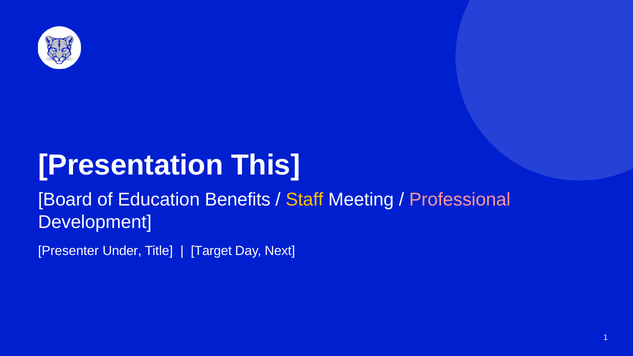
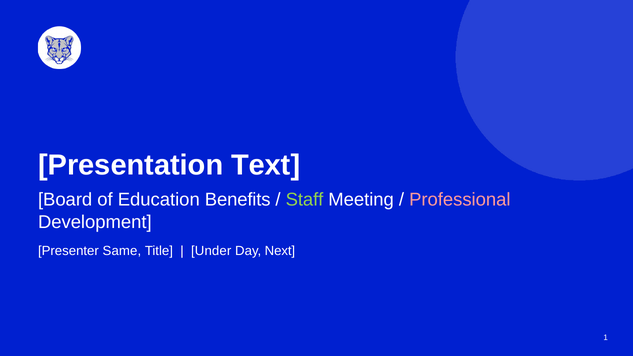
This: This -> Text
Staff colour: yellow -> light green
Under: Under -> Same
Target: Target -> Under
